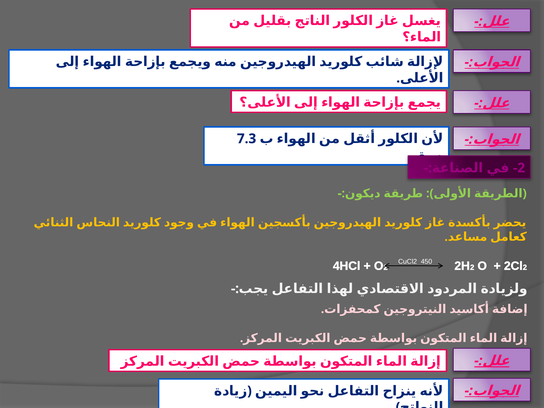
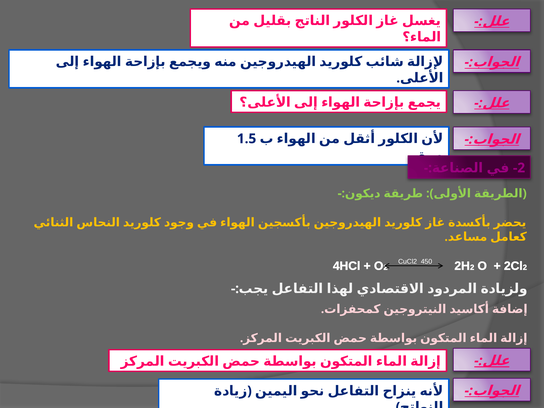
7.3: 7.3 -> 1.5
